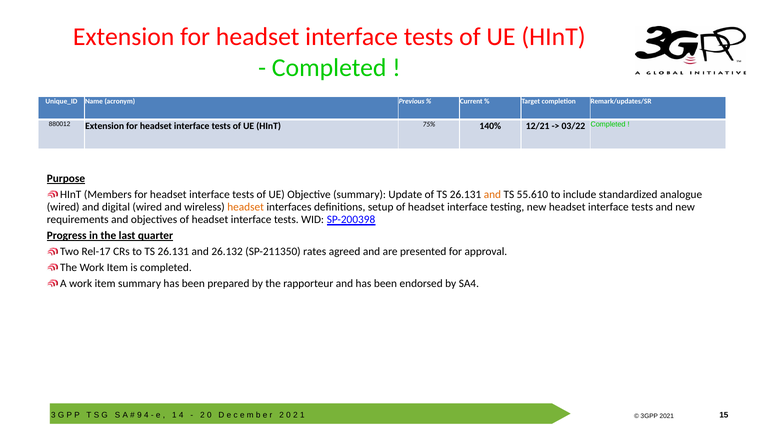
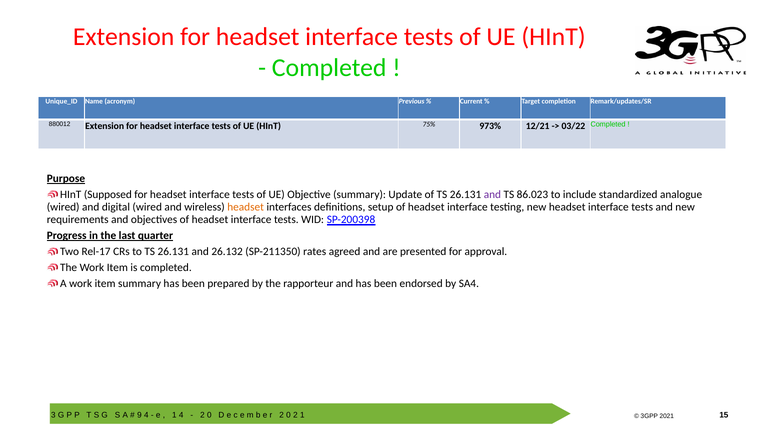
140%: 140% -> 973%
Members: Members -> Supposed
and at (492, 195) colour: orange -> purple
55.610: 55.610 -> 86.023
